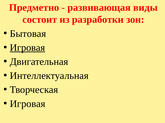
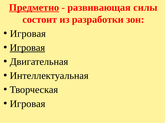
Предметно underline: none -> present
виды: виды -> силы
Бытовая at (28, 34): Бытовая -> Игровая
